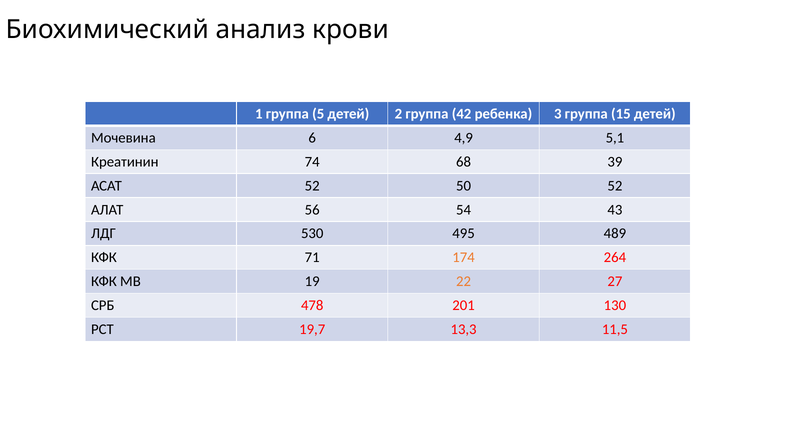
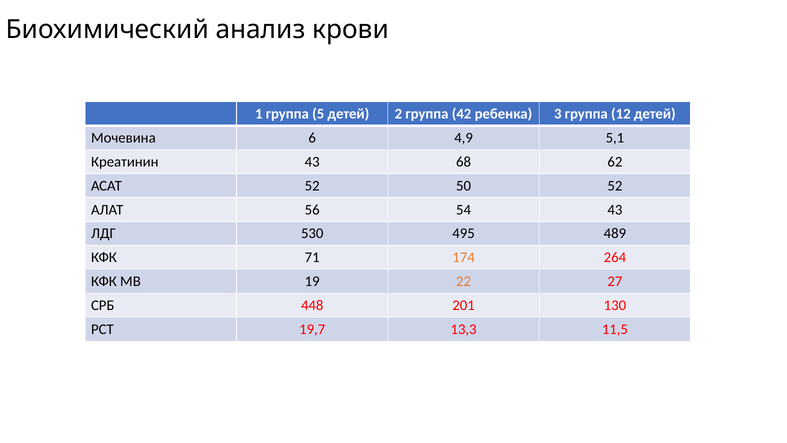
15: 15 -> 12
Креатинин 74: 74 -> 43
39: 39 -> 62
478: 478 -> 448
